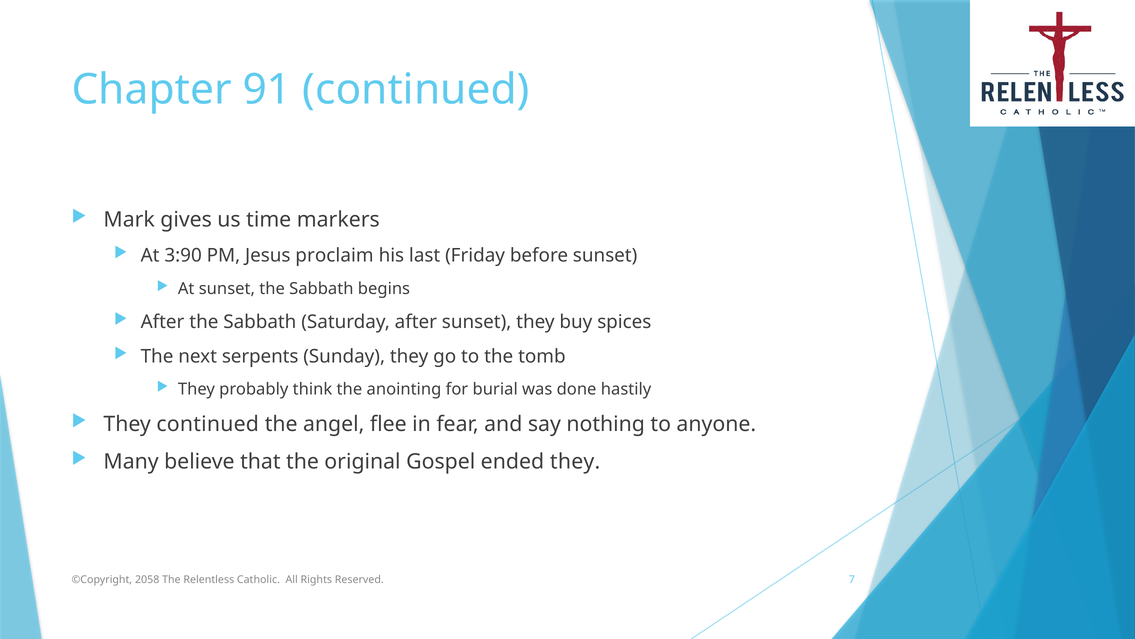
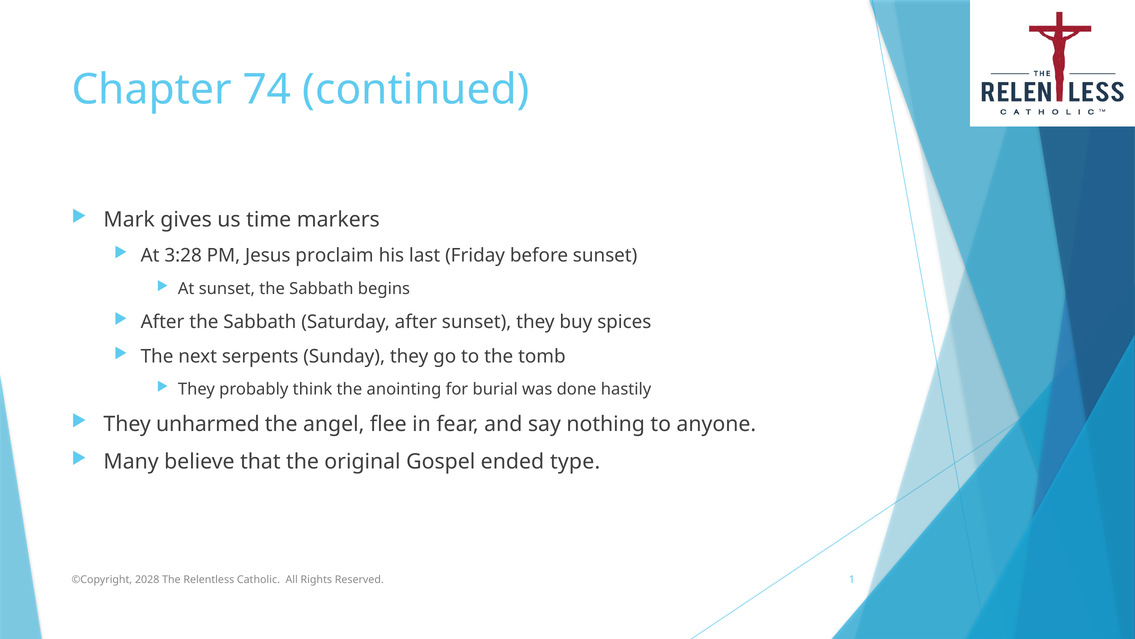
91: 91 -> 74
3:90: 3:90 -> 3:28
They continued: continued -> unharmed
ended they: they -> type
2058: 2058 -> 2028
7: 7 -> 1
